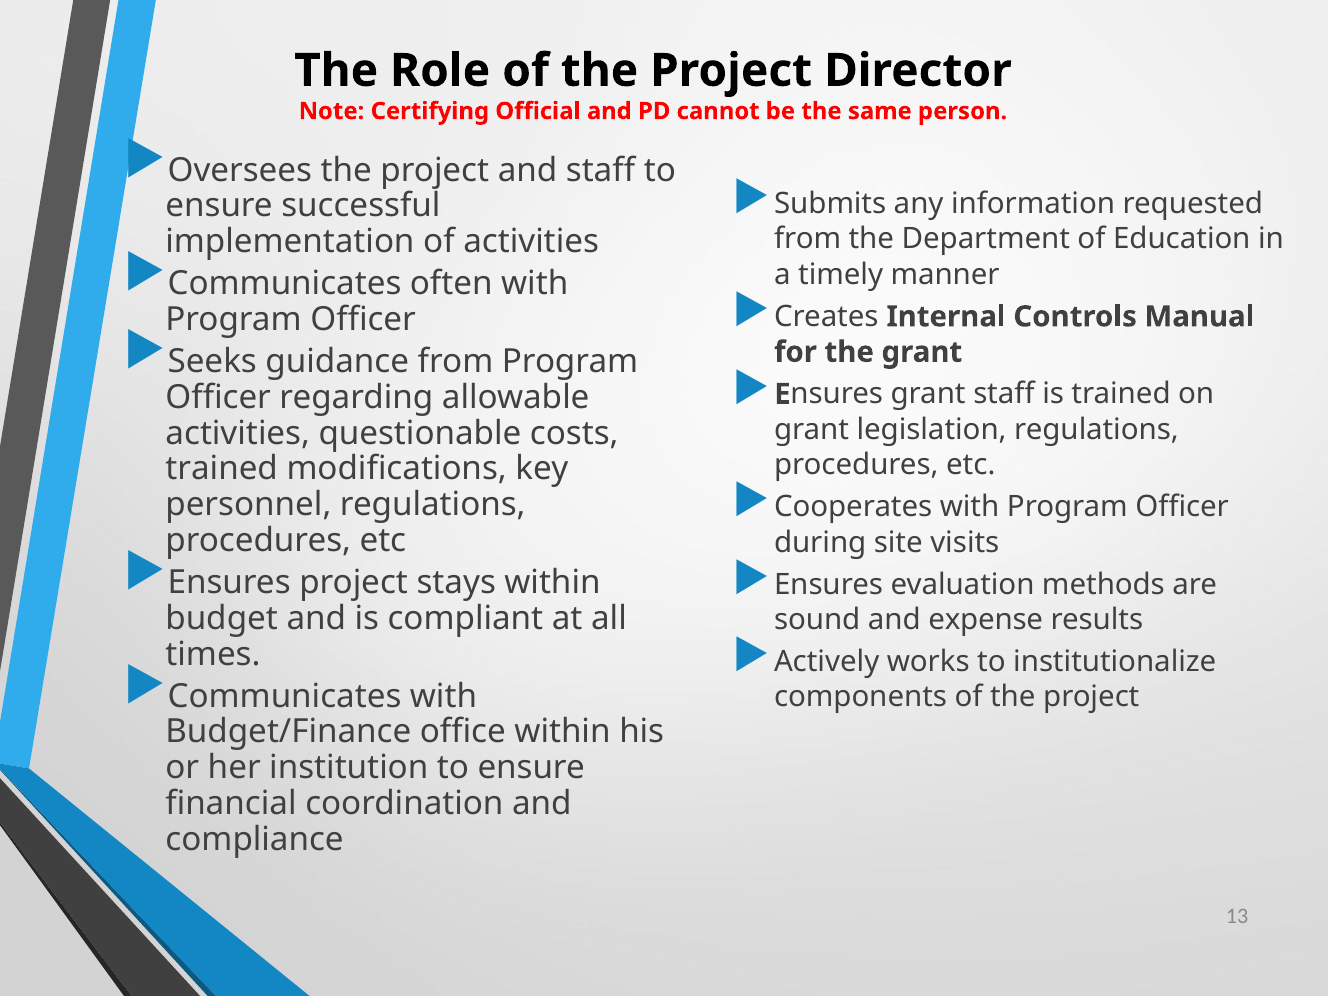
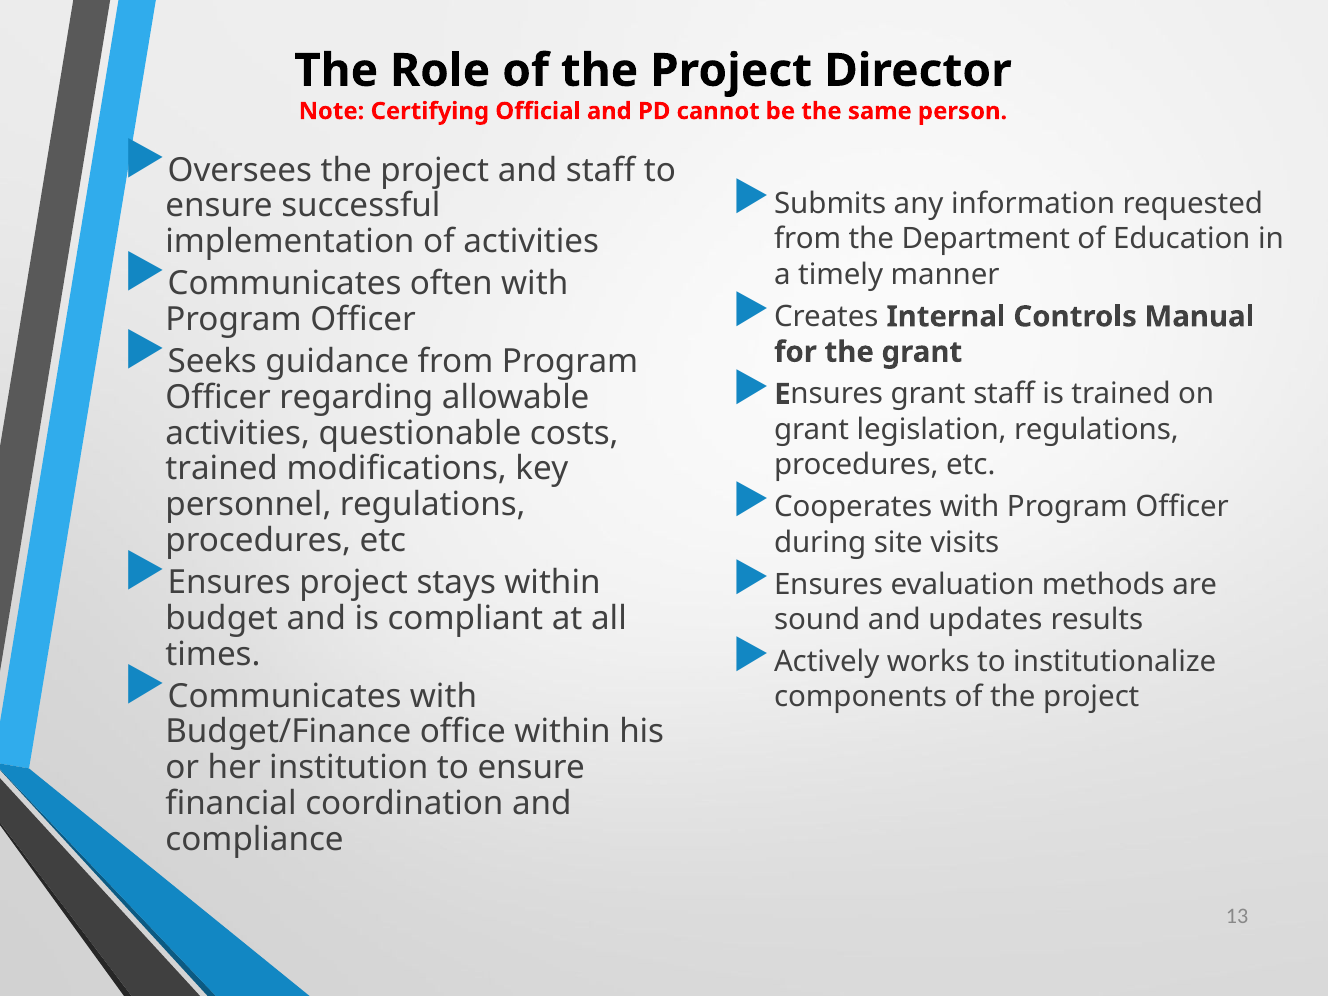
expense: expense -> updates
